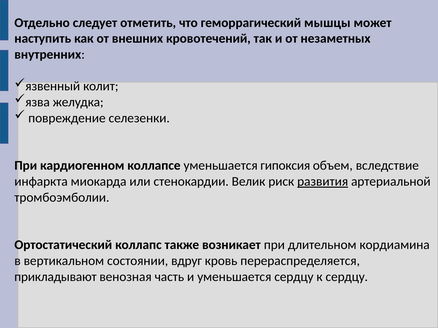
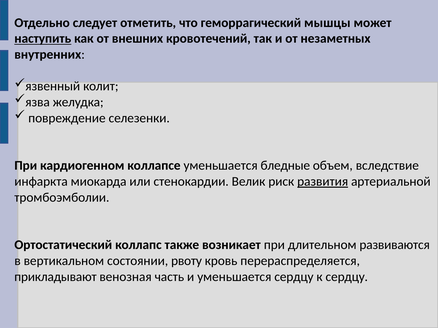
наступить underline: none -> present
гипоксия: гипоксия -> бледные
кордиамина: кордиамина -> развиваются
вдруг: вдруг -> рвоту
